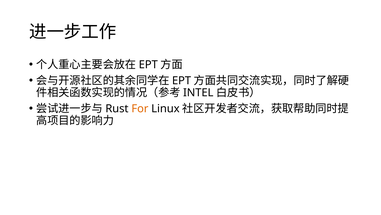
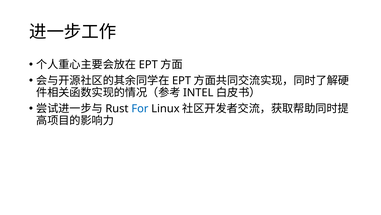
For colour: orange -> blue
